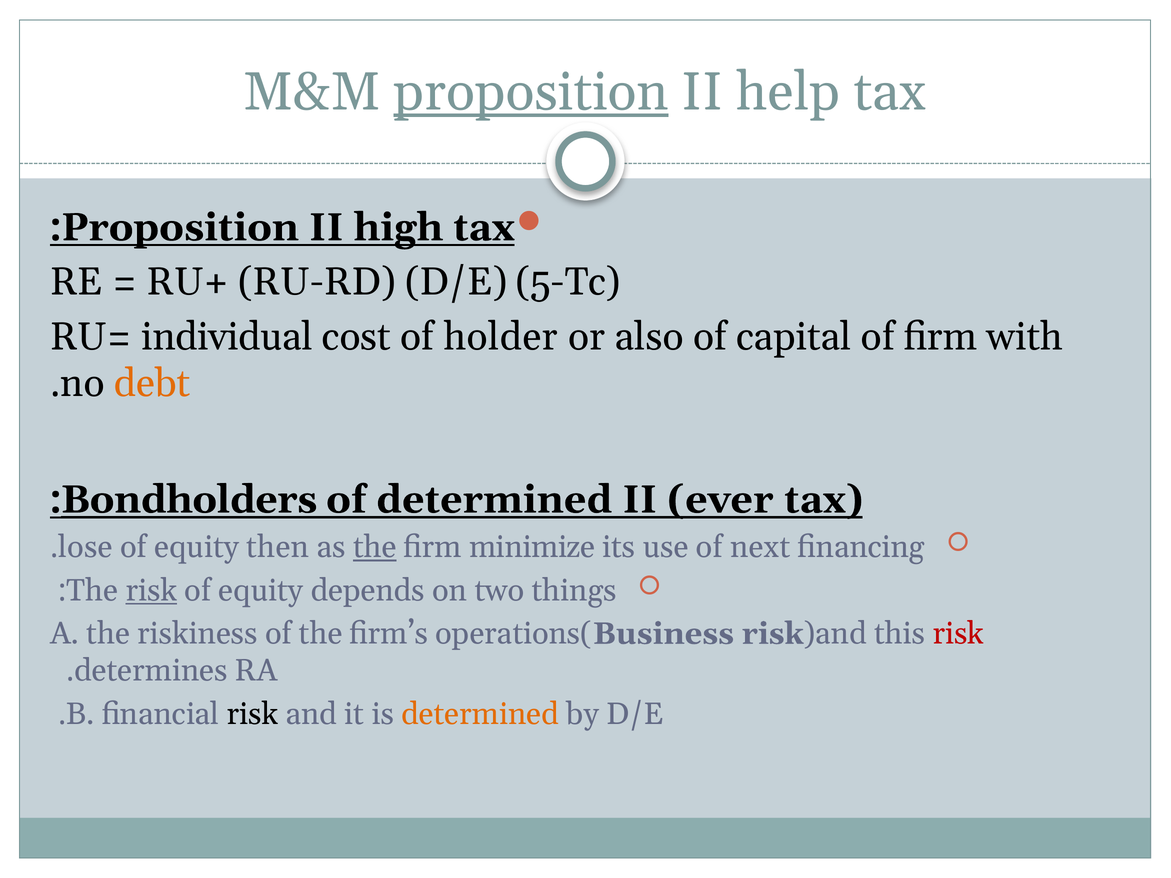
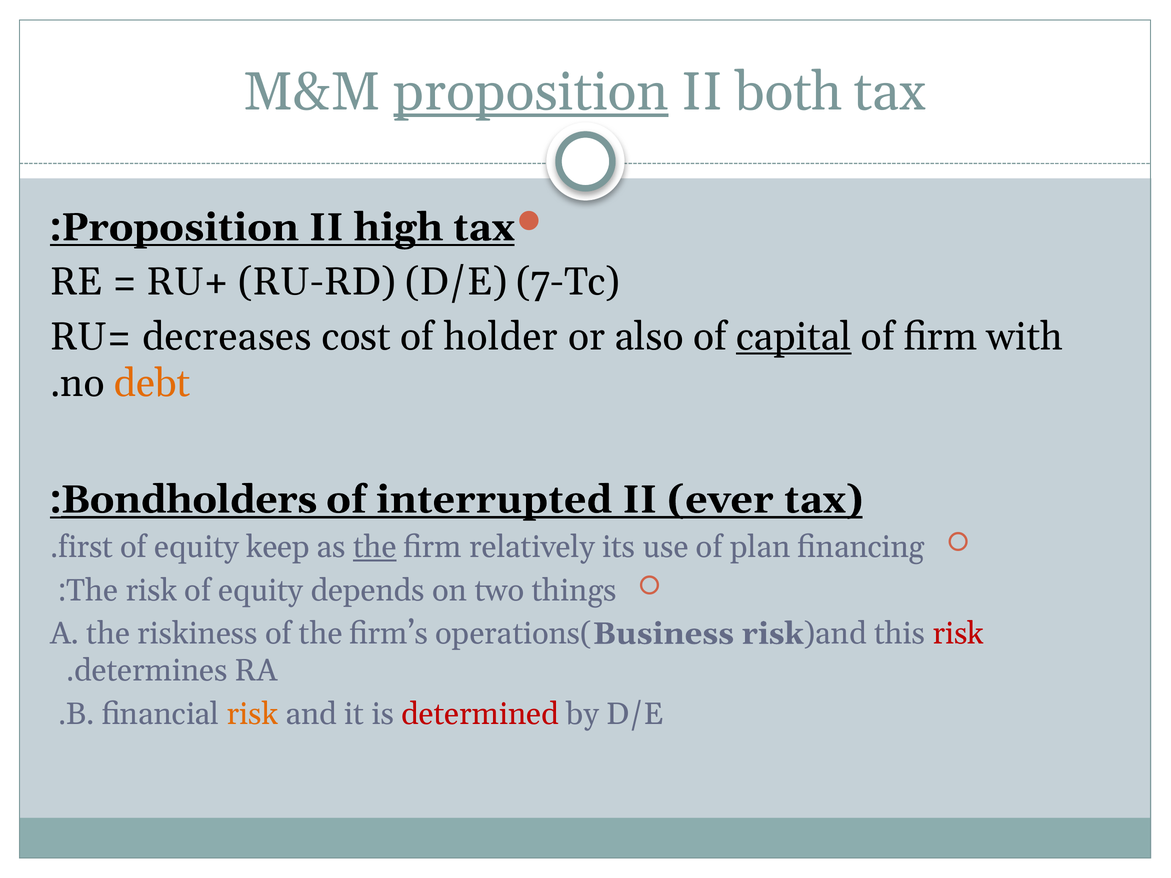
help: help -> both
5-Tc: 5-Tc -> 7-Tc
individual: individual -> decreases
capital underline: none -> present
of determined: determined -> interrupted
lose: lose -> first
then: then -> keep
minimize: minimize -> relatively
next: next -> plan
risk at (151, 591) underline: present -> none
risk at (252, 714) colour: black -> orange
determined at (480, 714) colour: orange -> red
